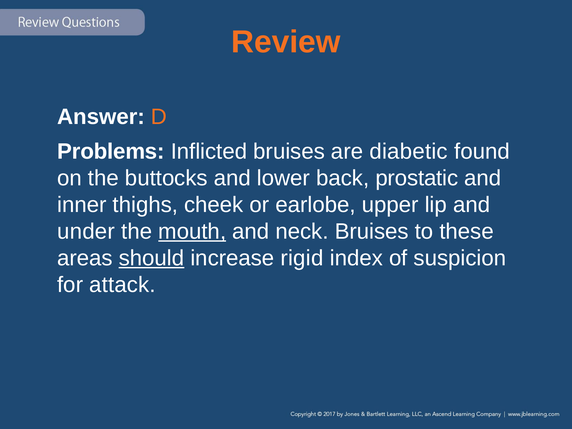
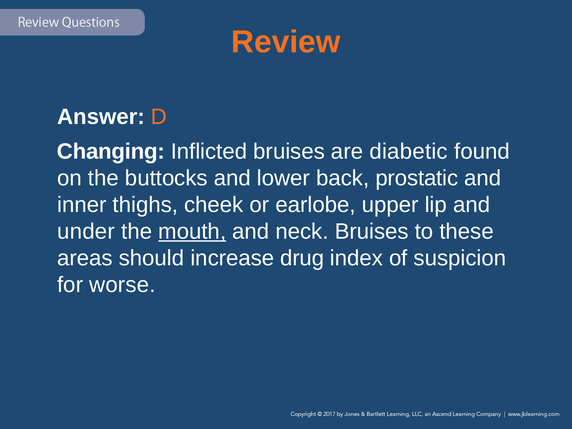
Problems: Problems -> Changing
should underline: present -> none
rigid: rigid -> drug
attack: attack -> worse
